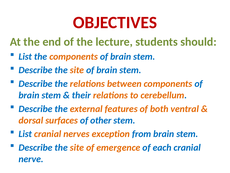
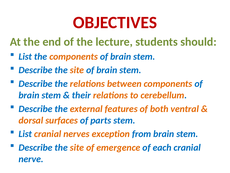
other: other -> parts
